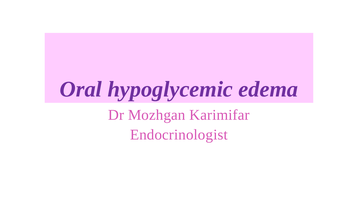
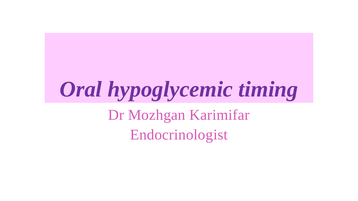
edema: edema -> timing
